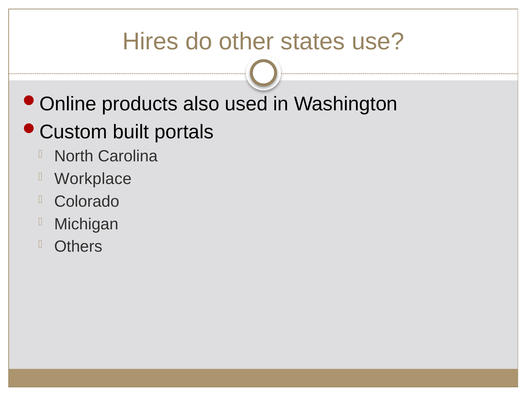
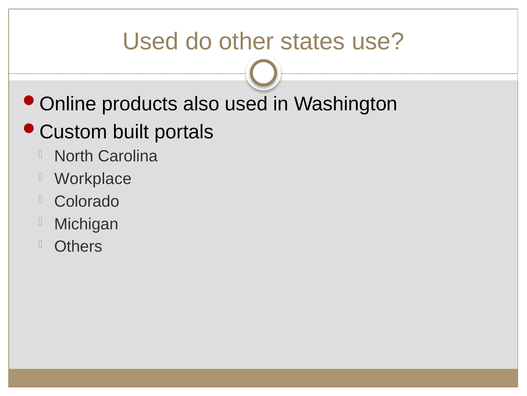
Hires at (150, 41): Hires -> Used
